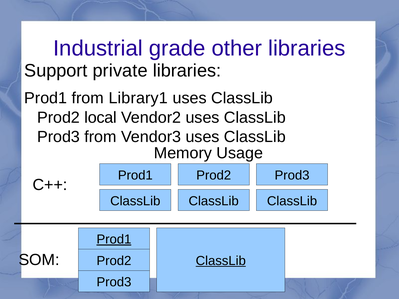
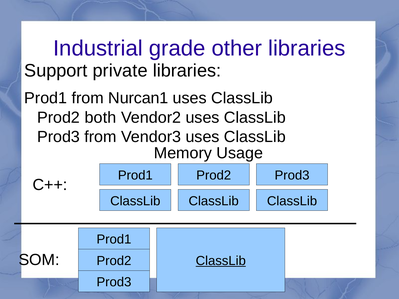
Library1: Library1 -> Nurcan1
local: local -> both
Prod1 at (114, 240) underline: present -> none
